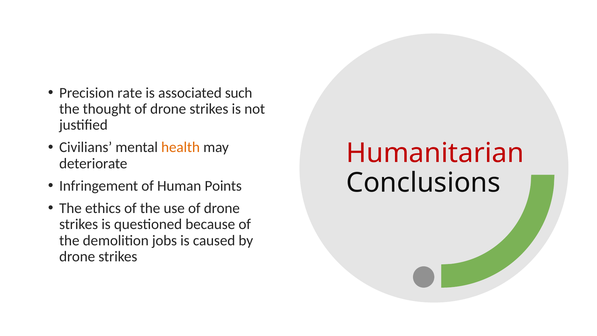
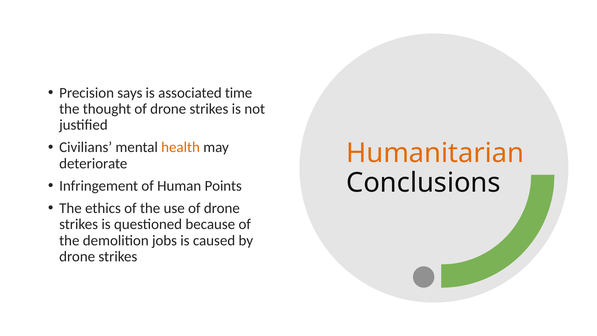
rate: rate -> says
such: such -> time
Humanitarian colour: red -> orange
